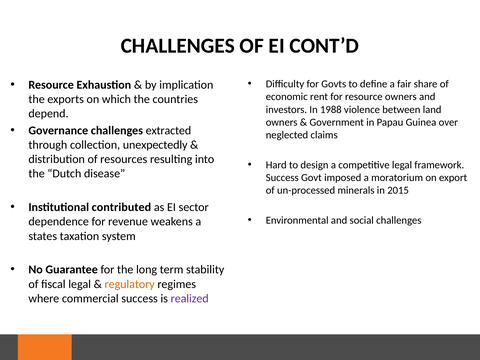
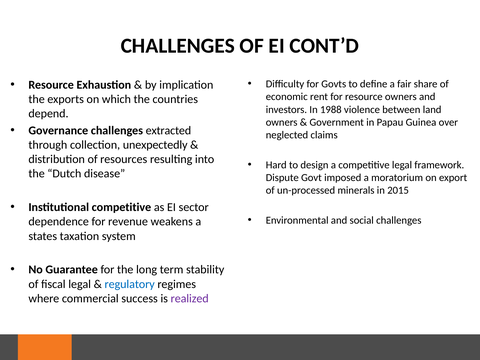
Success at (282, 178): Success -> Dispute
Institutional contributed: contributed -> competitive
regulatory colour: orange -> blue
